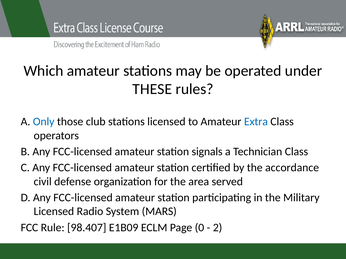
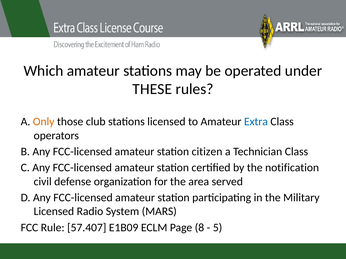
Only colour: blue -> orange
signals: signals -> citizen
accordance: accordance -> notification
98.407: 98.407 -> 57.407
0: 0 -> 8
2: 2 -> 5
